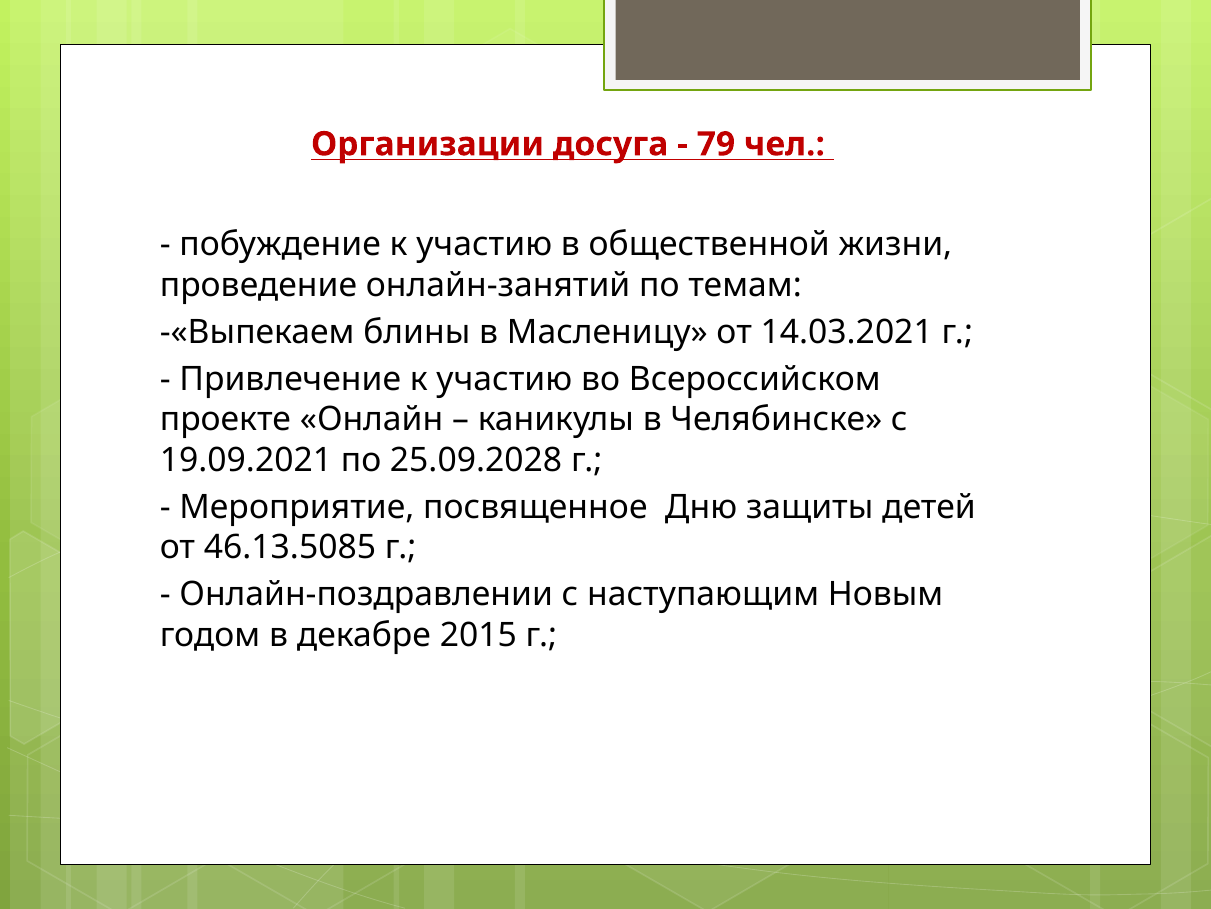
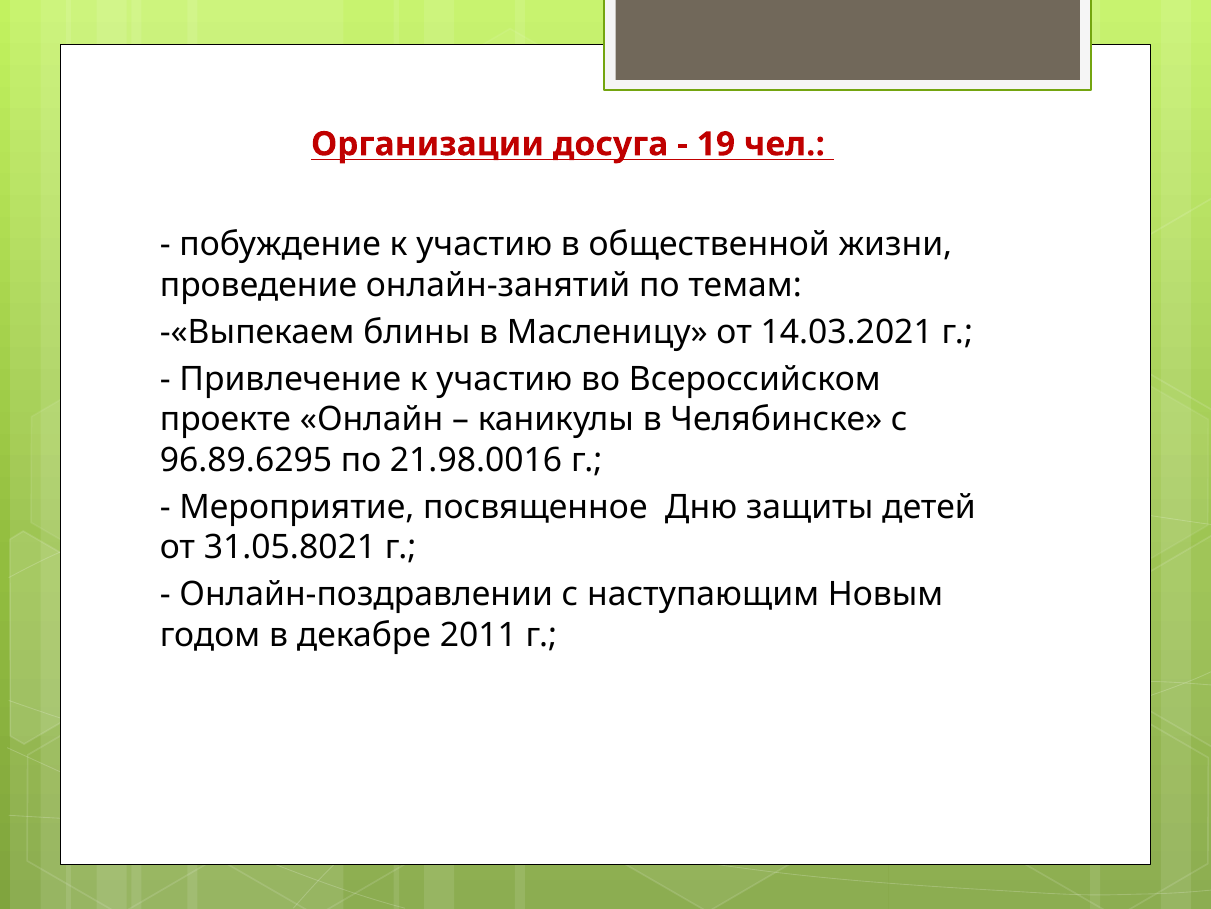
79: 79 -> 19
19.09.2021: 19.09.2021 -> 96.89.6295
25.09.2028: 25.09.2028 -> 21.98.0016
46.13.5085: 46.13.5085 -> 31.05.8021
2015: 2015 -> 2011
